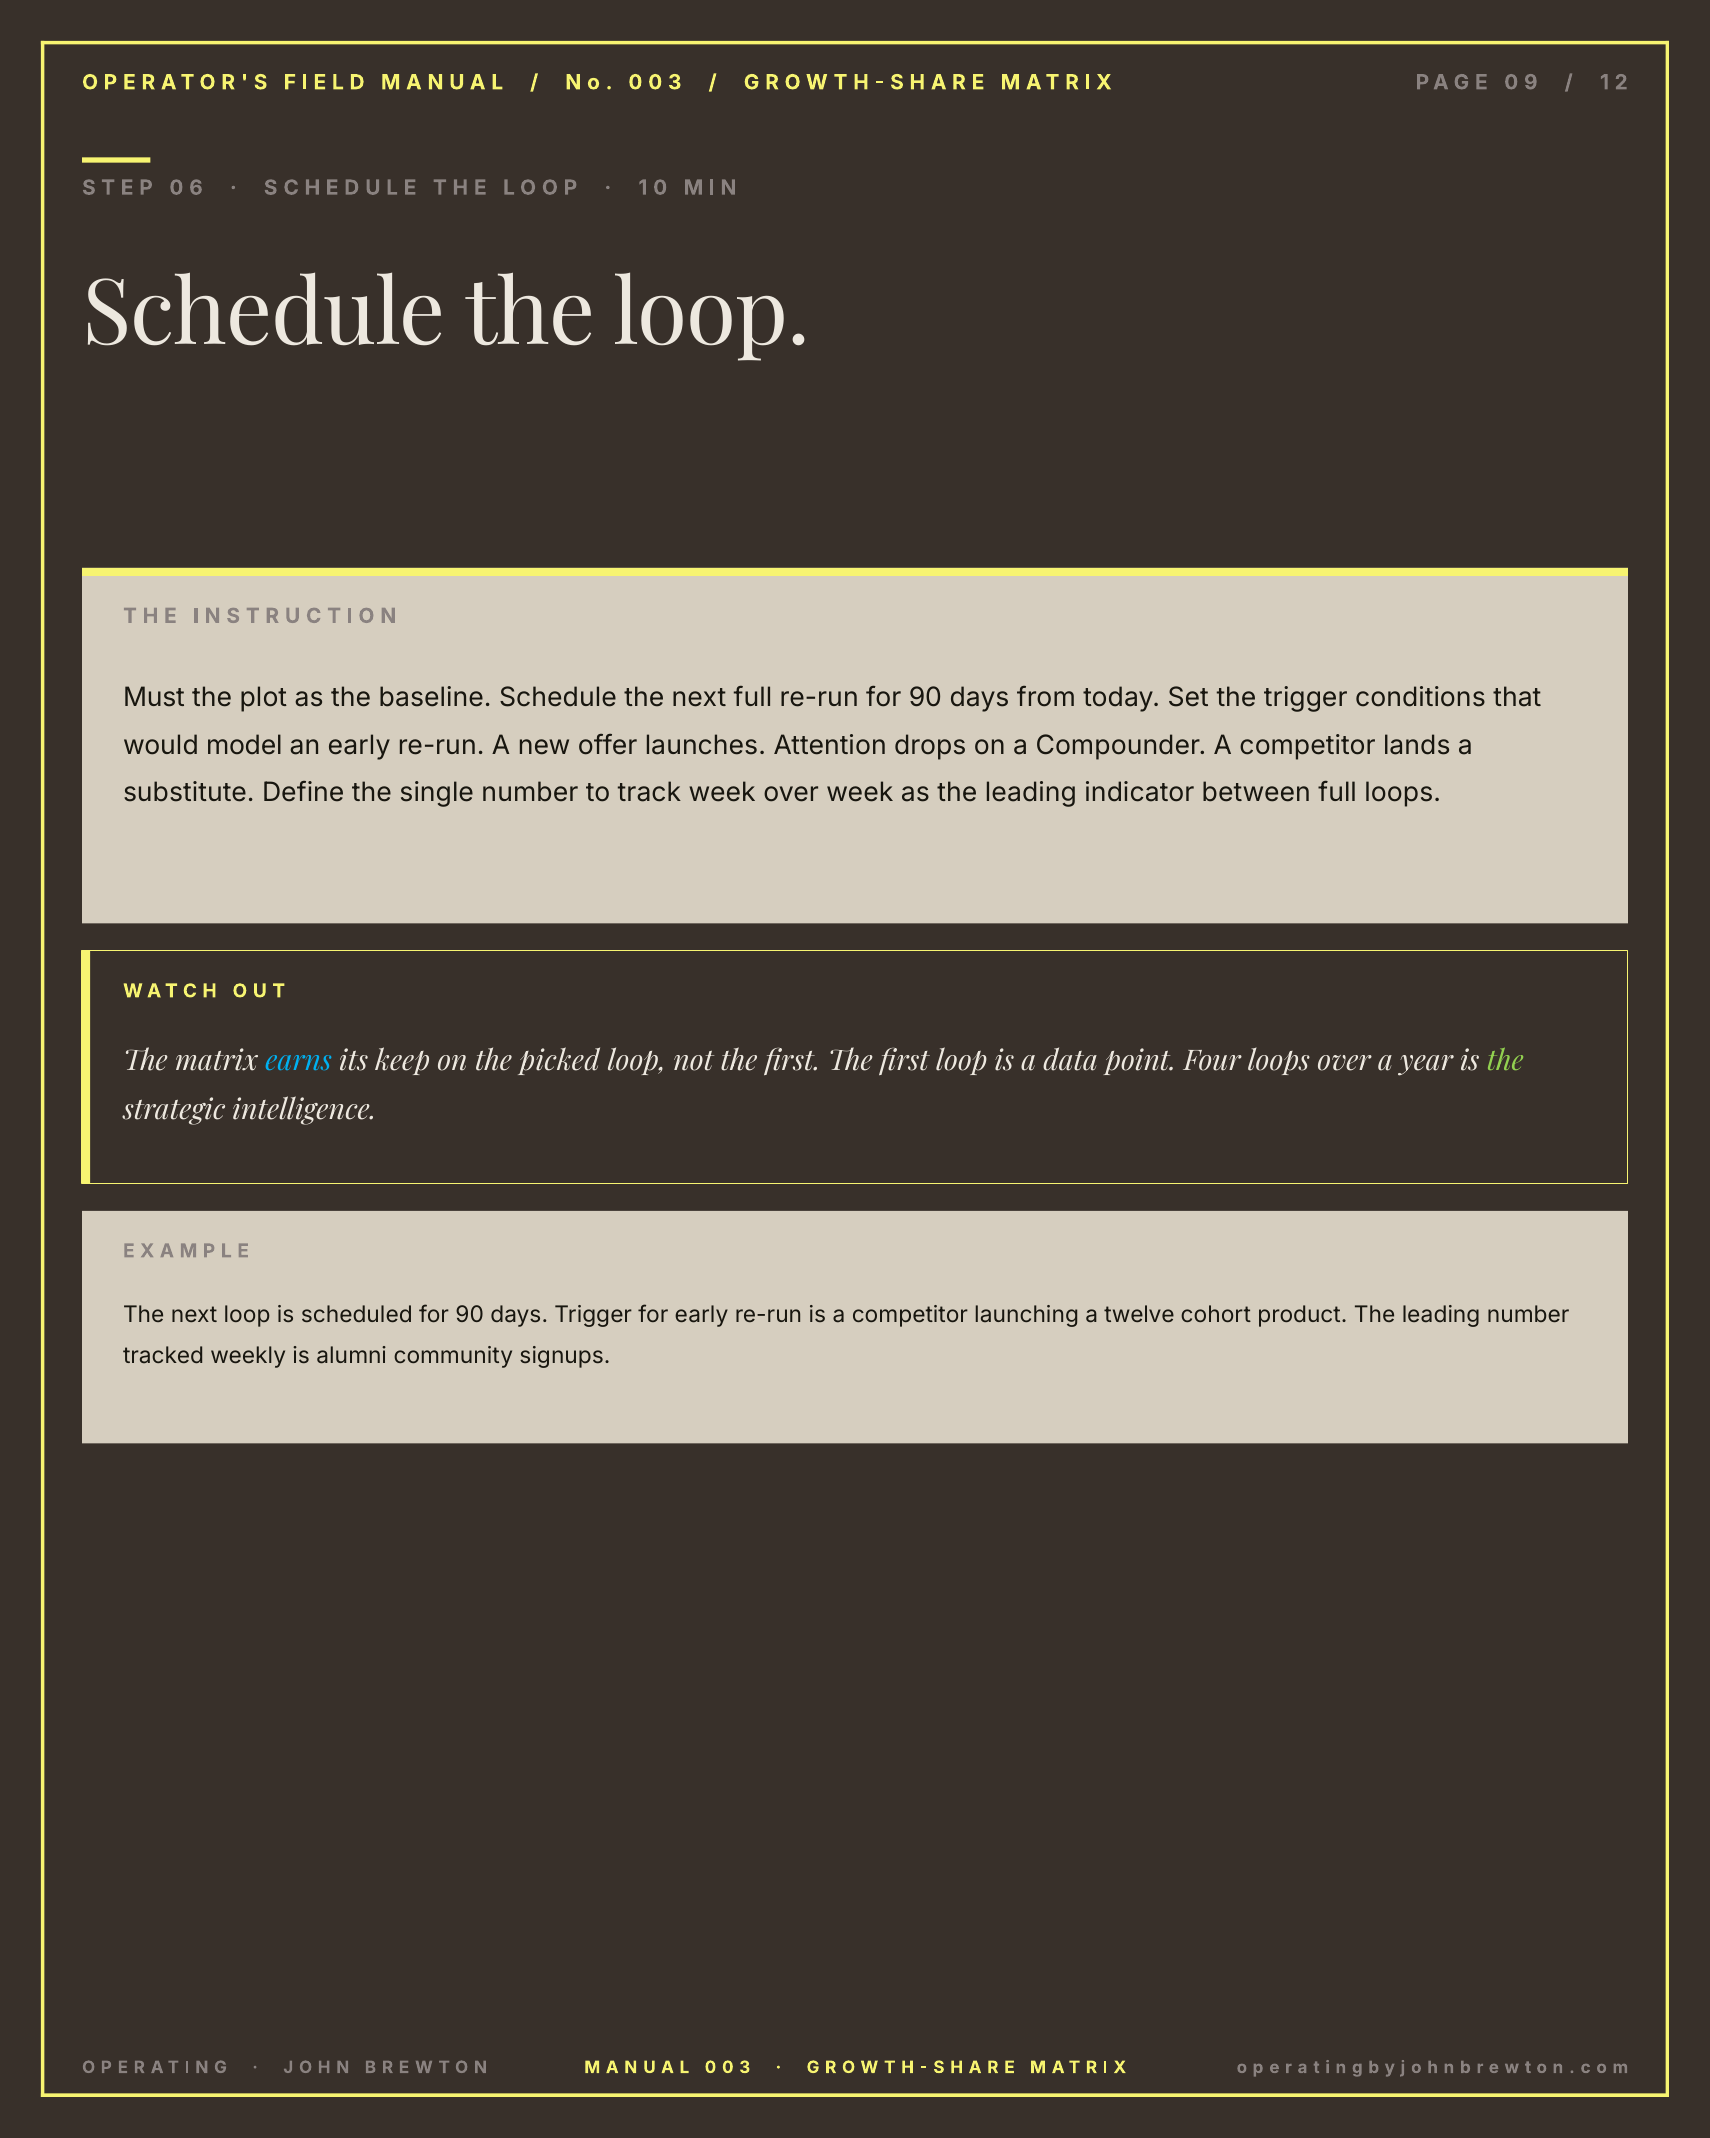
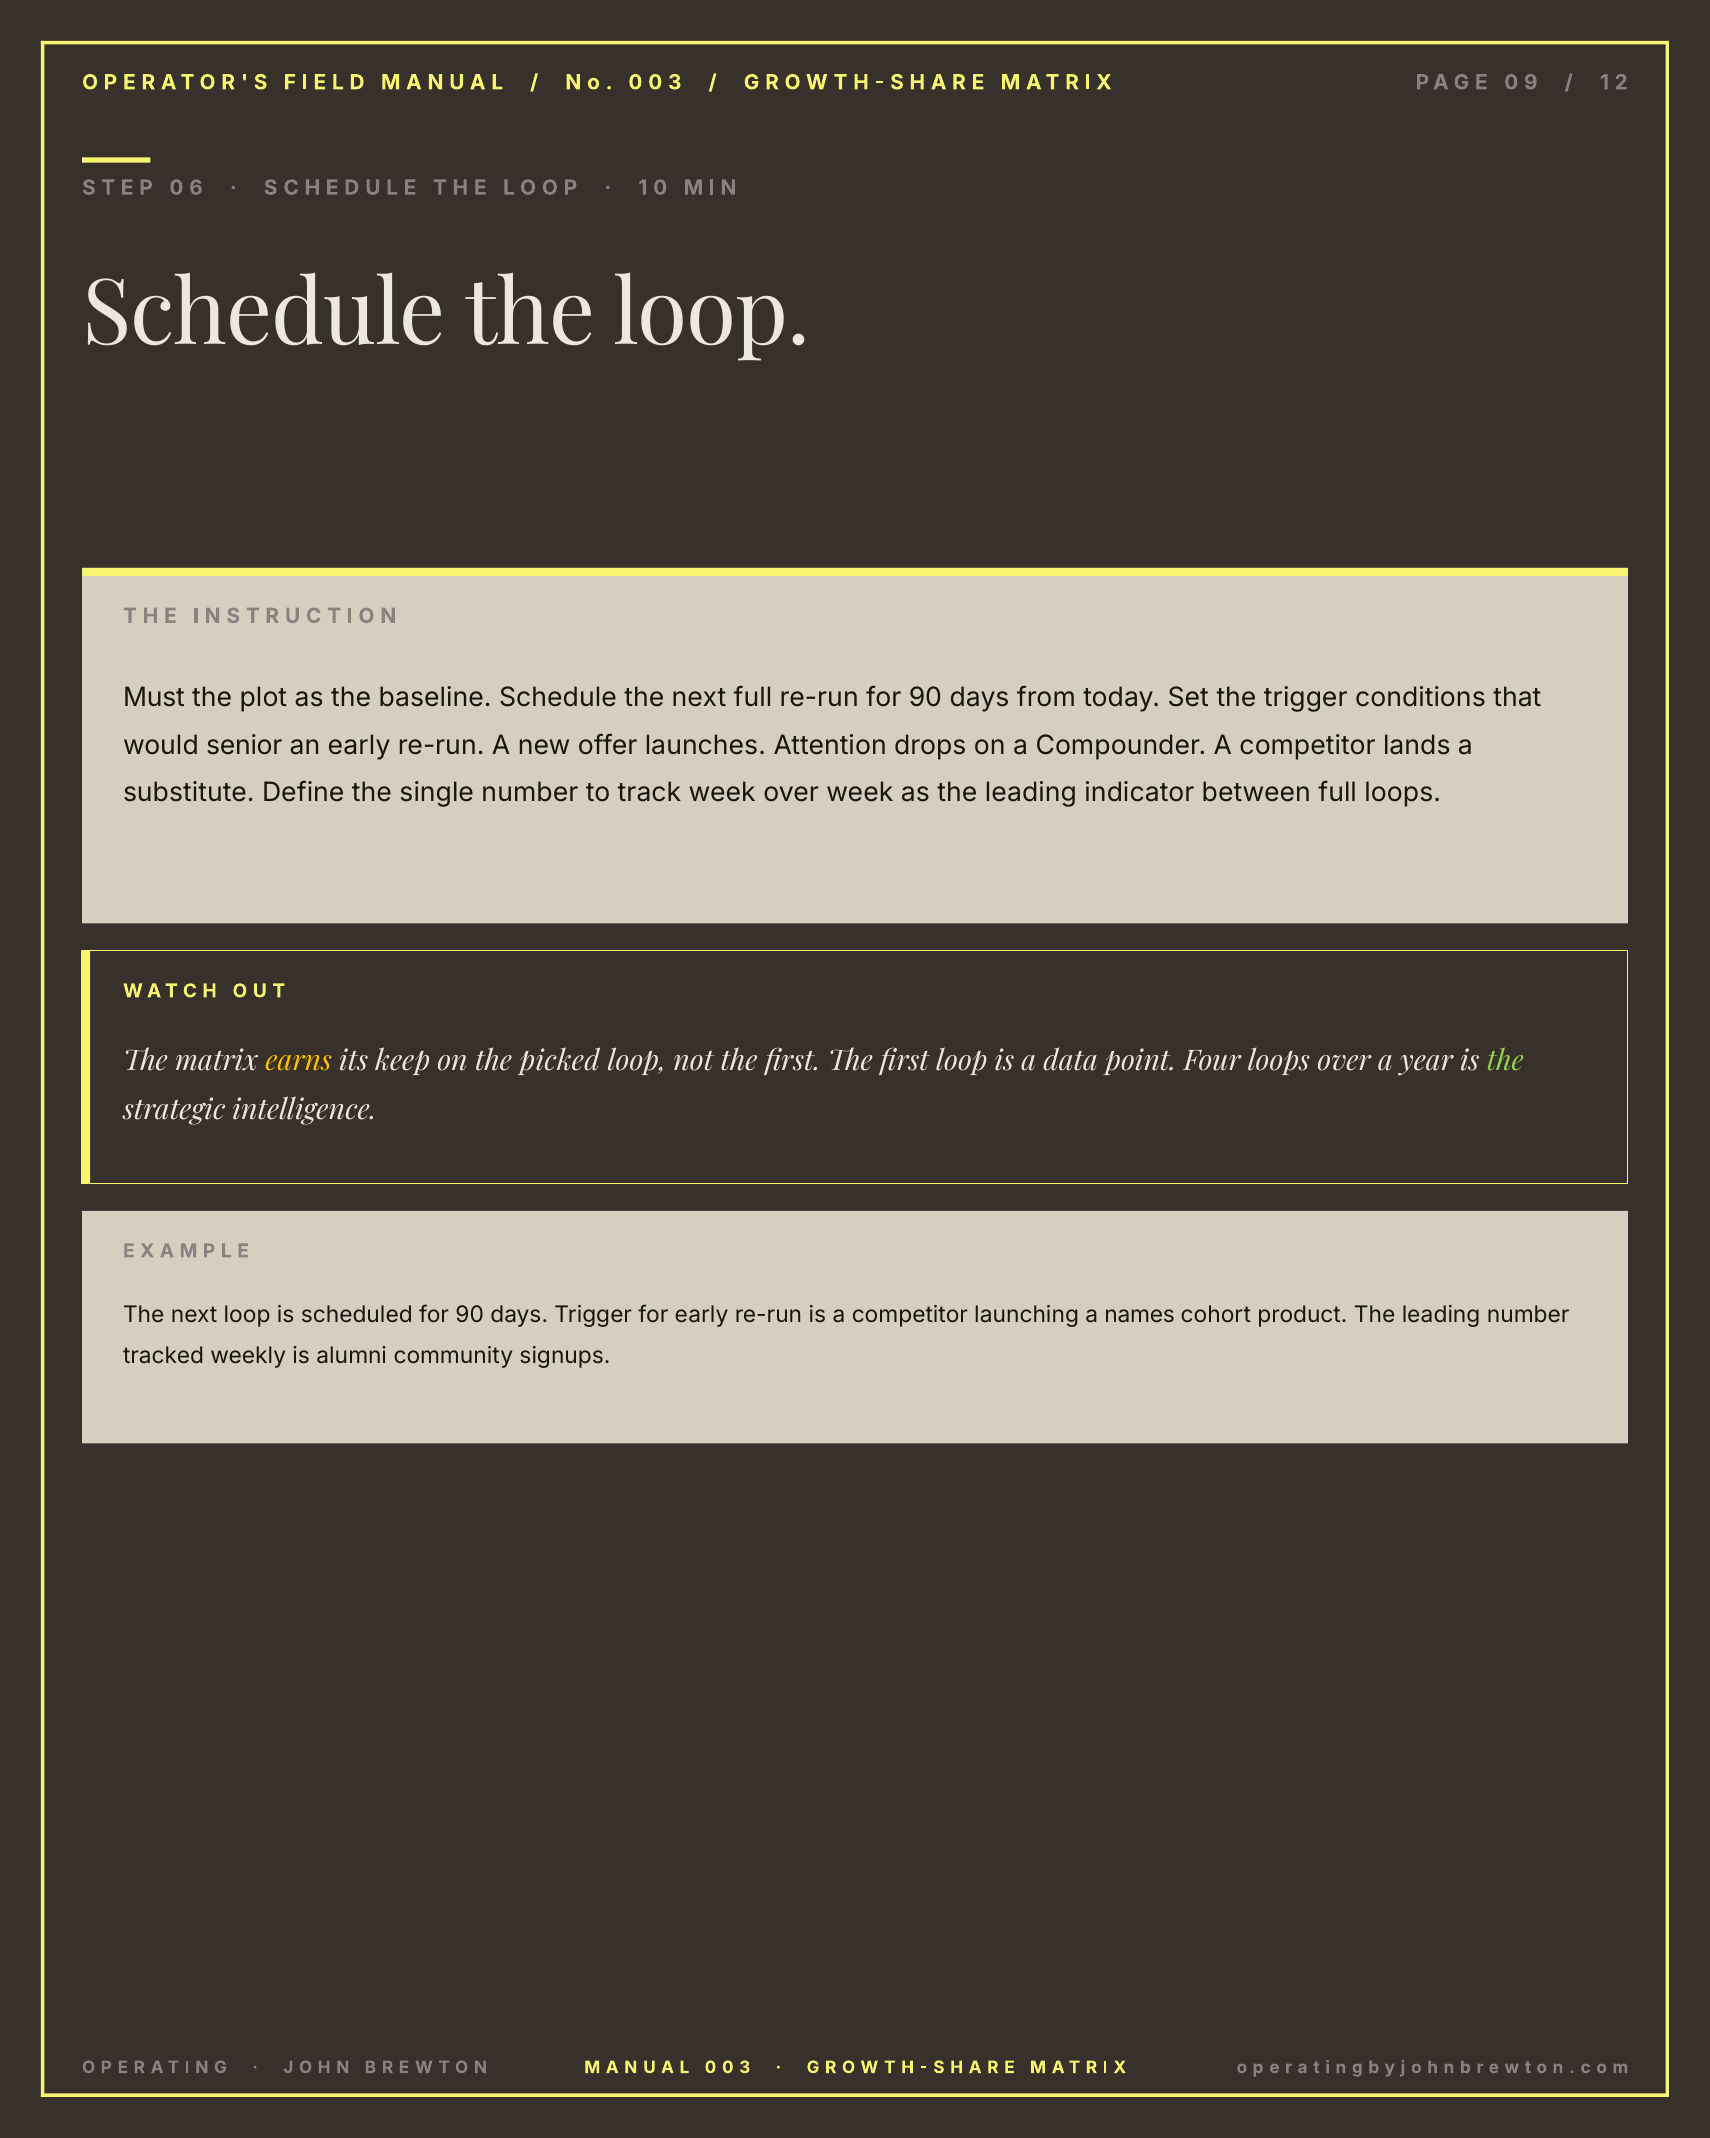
model: model -> senior
earns colour: light blue -> yellow
twelve: twelve -> names
